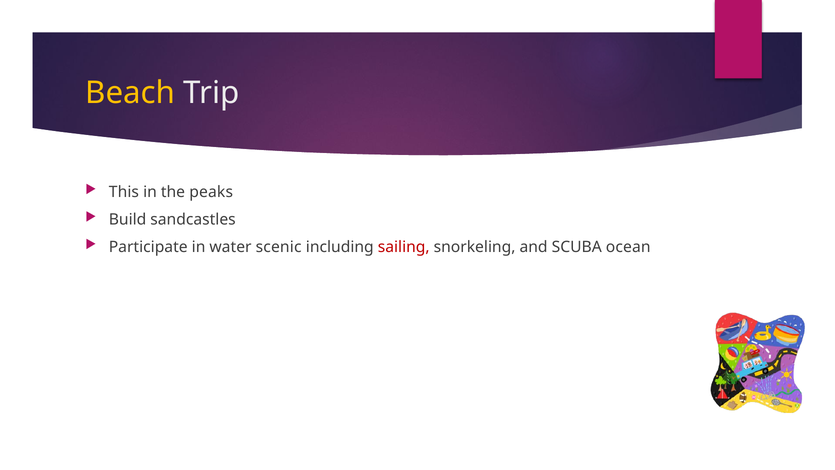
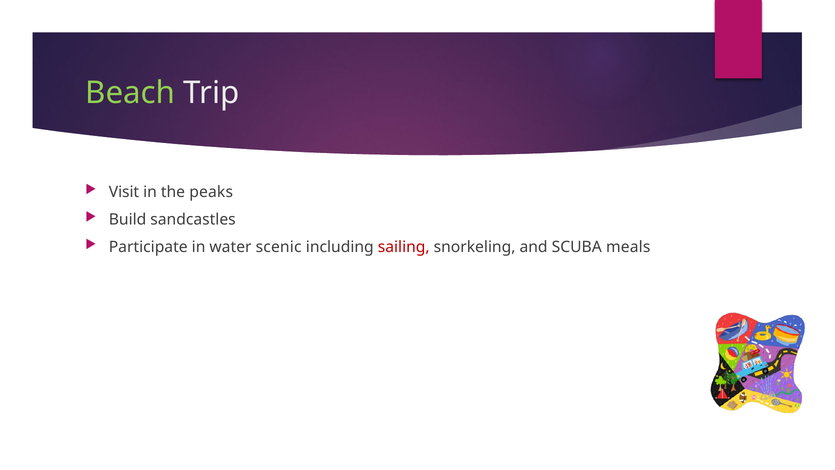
Beach colour: yellow -> light green
This: This -> Visit
ocean: ocean -> meals
